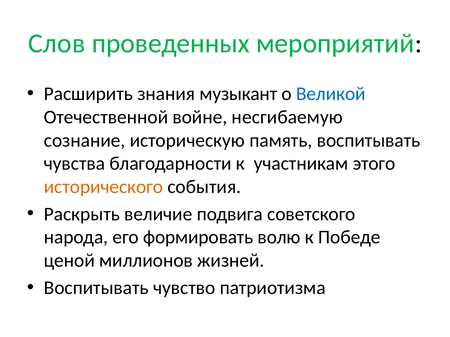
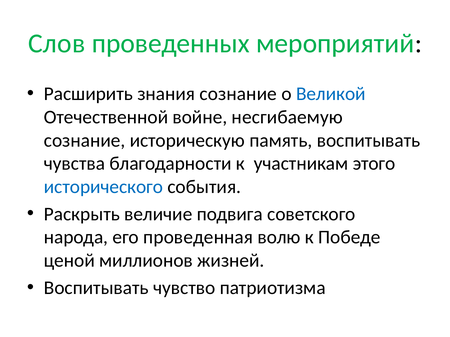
знания музыкант: музыкант -> сознание
исторического colour: orange -> blue
формировать: формировать -> проведенная
